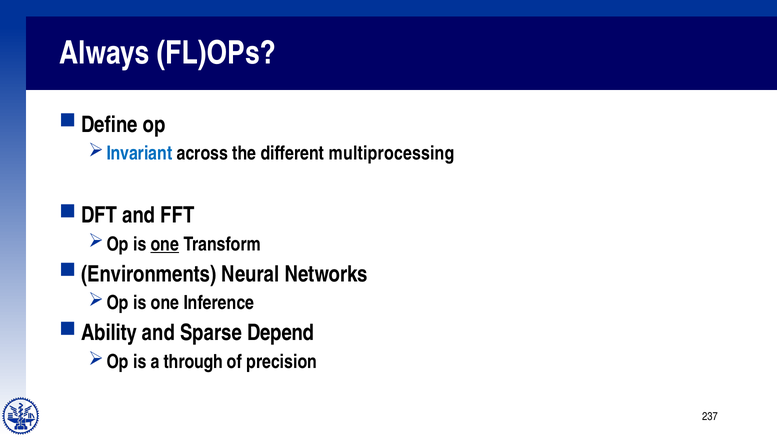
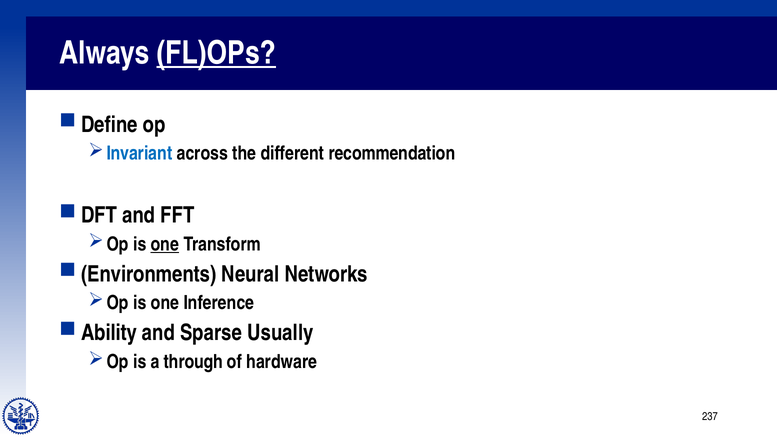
FL)OPs underline: none -> present
multiprocessing: multiprocessing -> recommendation
Depend: Depend -> Usually
precision: precision -> hardware
